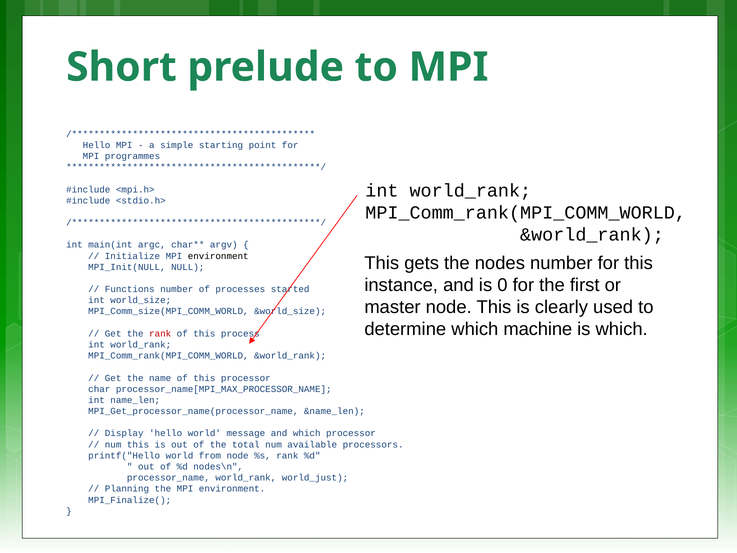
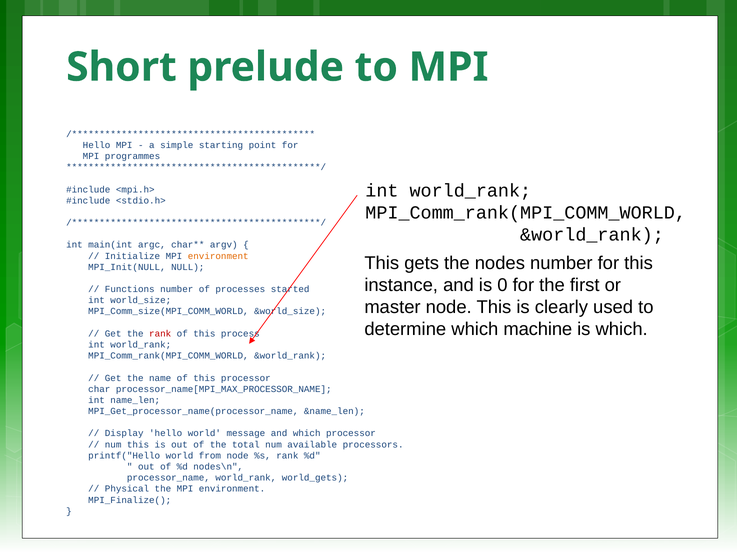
environment at (218, 256) colour: black -> orange
world_just: world_just -> world_gets
Planning: Planning -> Physical
